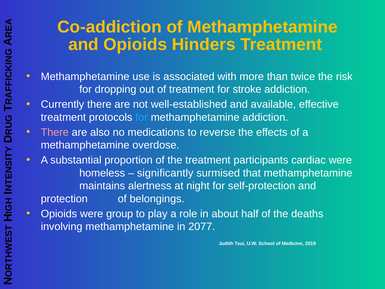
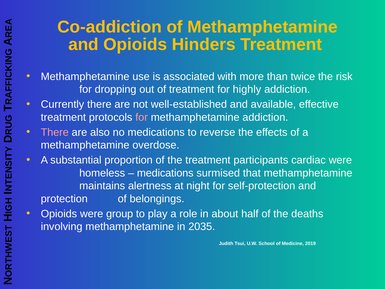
stroke: stroke -> highly
for at (142, 117) colour: light blue -> pink
significantly at (165, 173): significantly -> medications
2077: 2077 -> 2035
